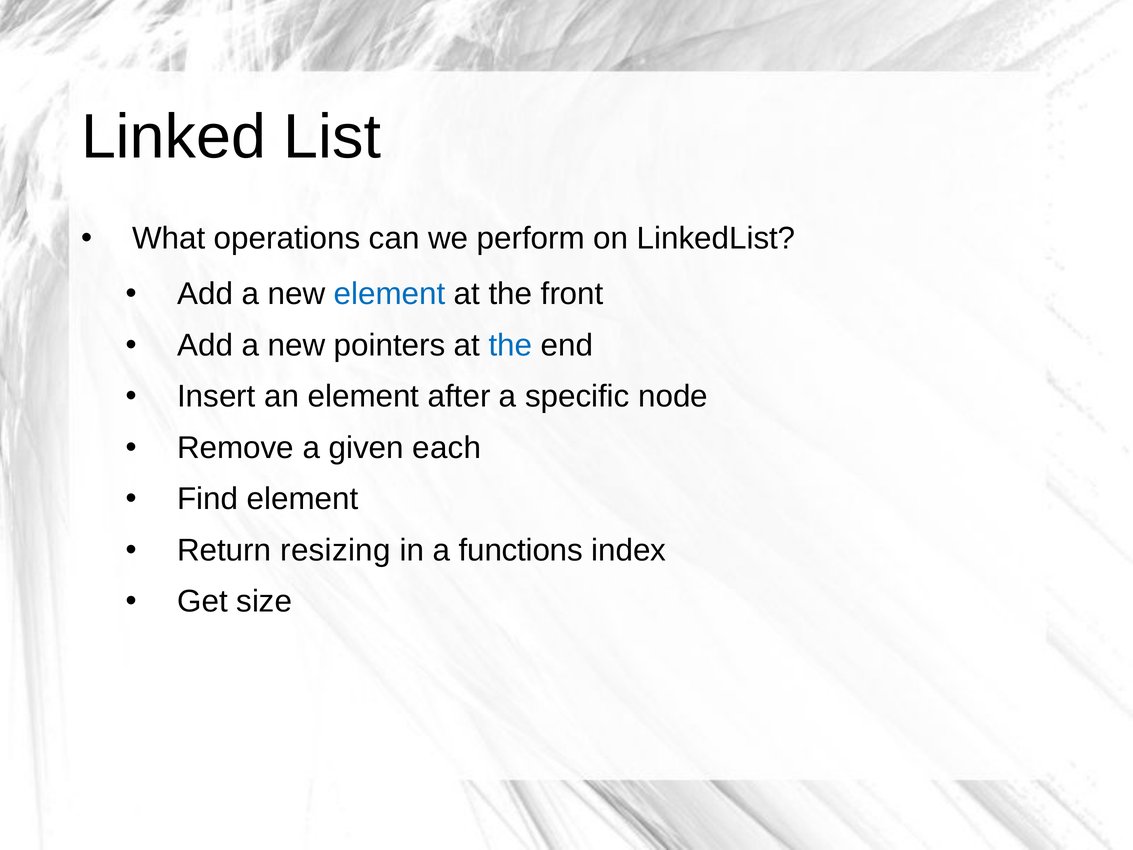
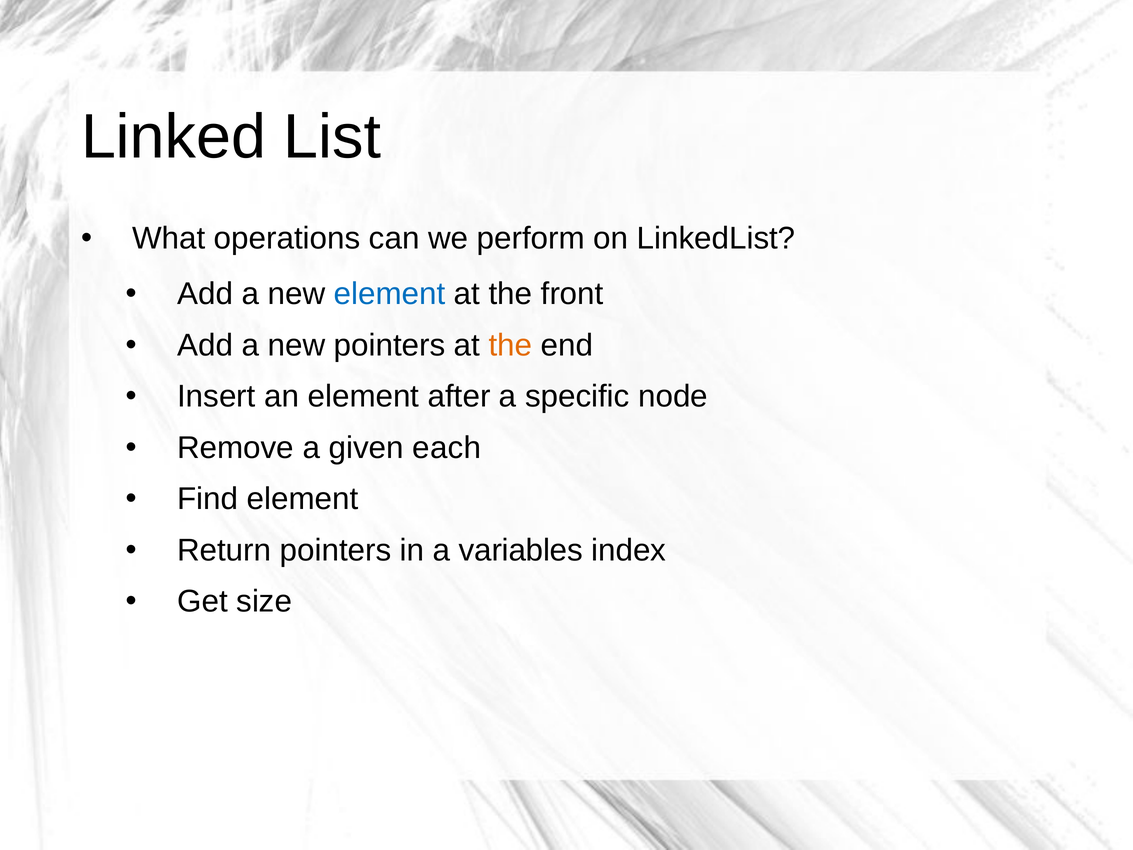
the at (510, 345) colour: blue -> orange
Return resizing: resizing -> pointers
functions: functions -> variables
